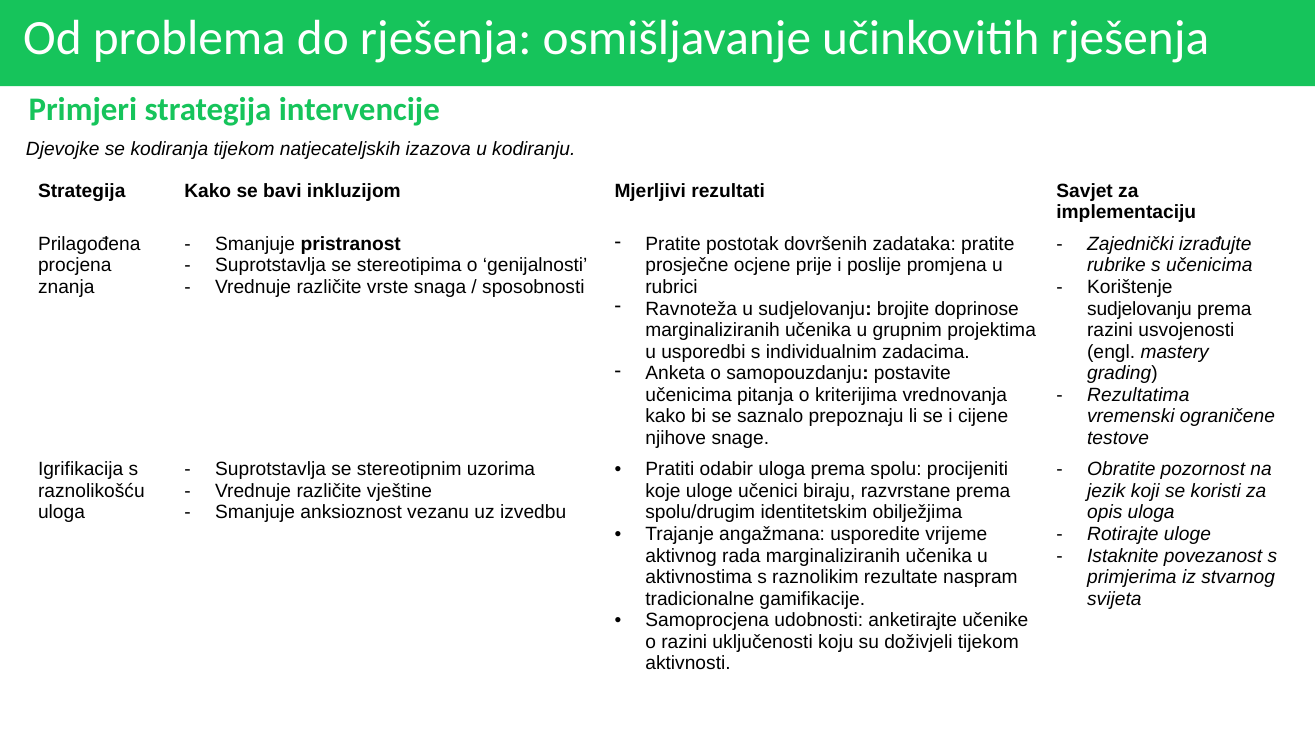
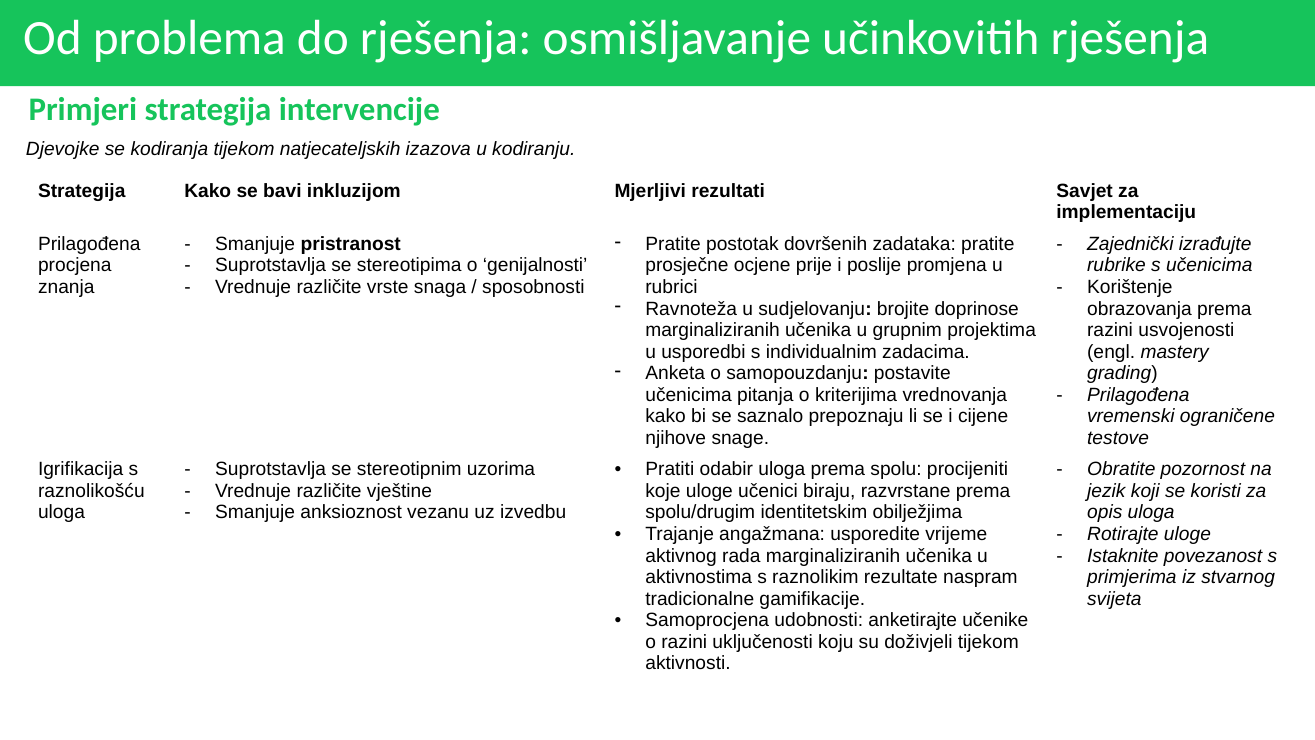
sudjelovanju at (1140, 309): sudjelovanju -> obrazovanja
Rezultatima at (1138, 395): Rezultatima -> Prilagođena
